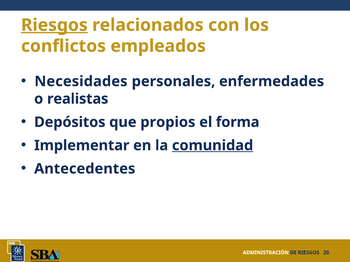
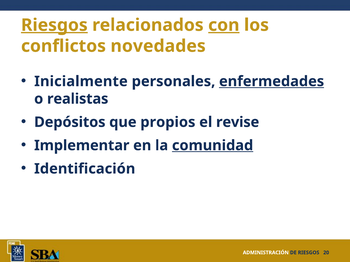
con underline: none -> present
empleados: empleados -> novedades
Necesidades: Necesidades -> Inicialmente
enfermedades underline: none -> present
forma: forma -> revise
Antecedentes: Antecedentes -> Identificación
